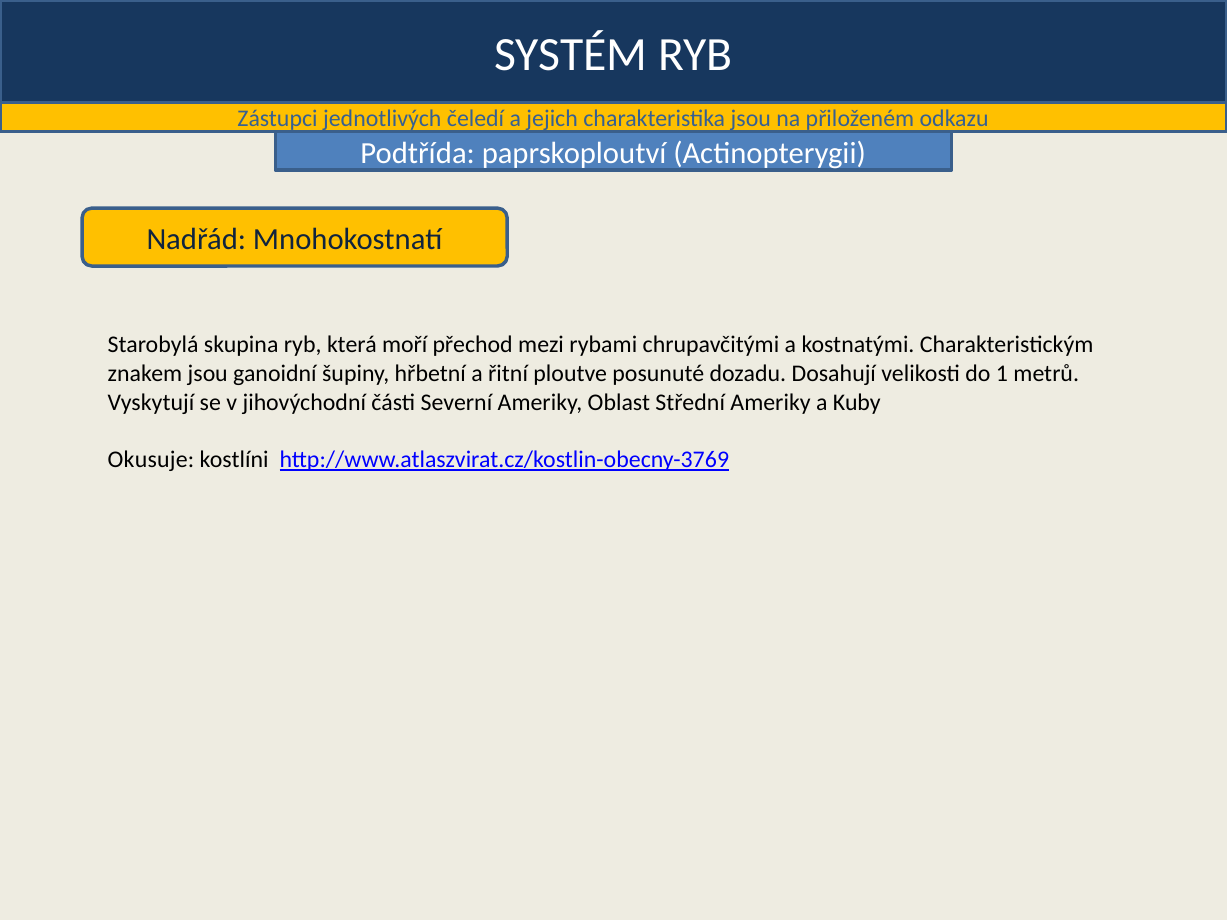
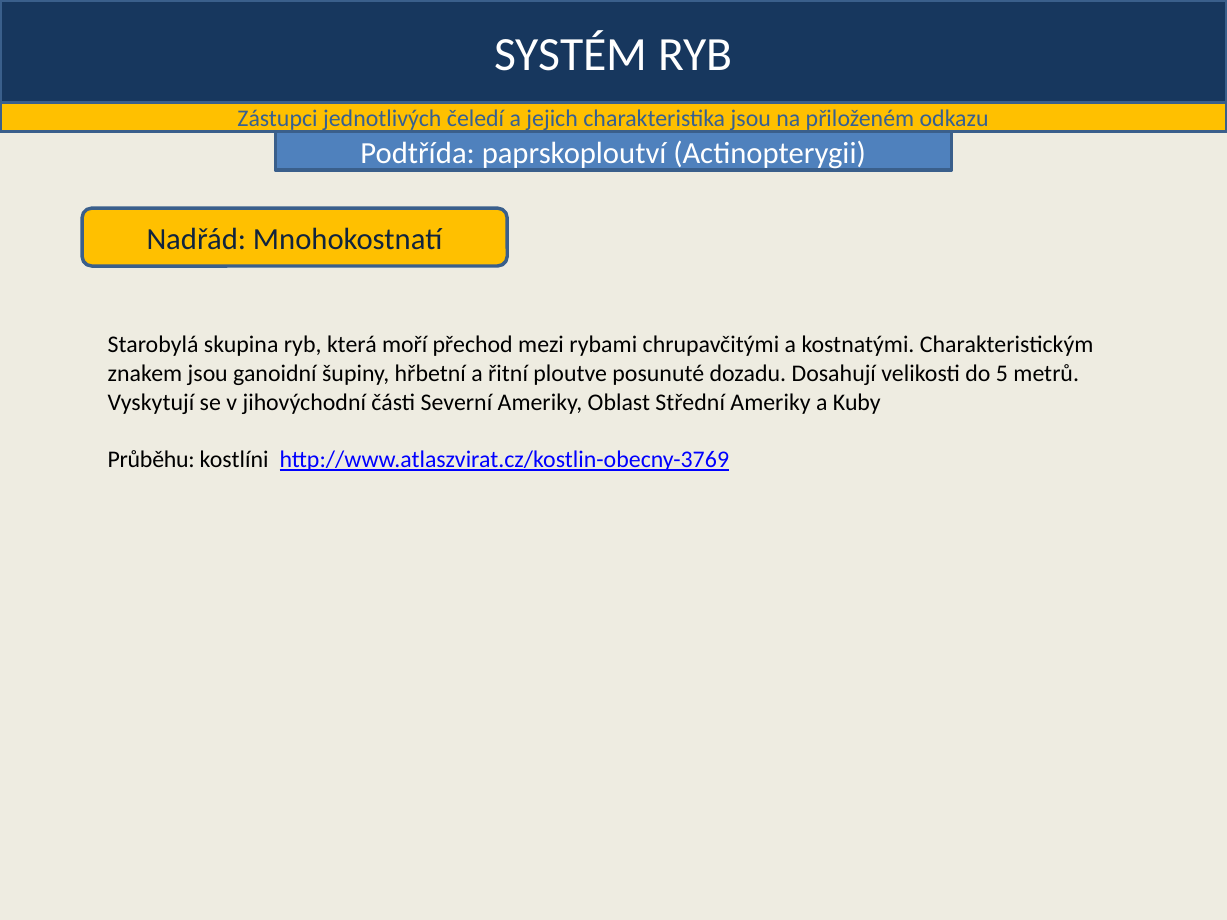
1: 1 -> 5
Okusuje: Okusuje -> Průběhu
